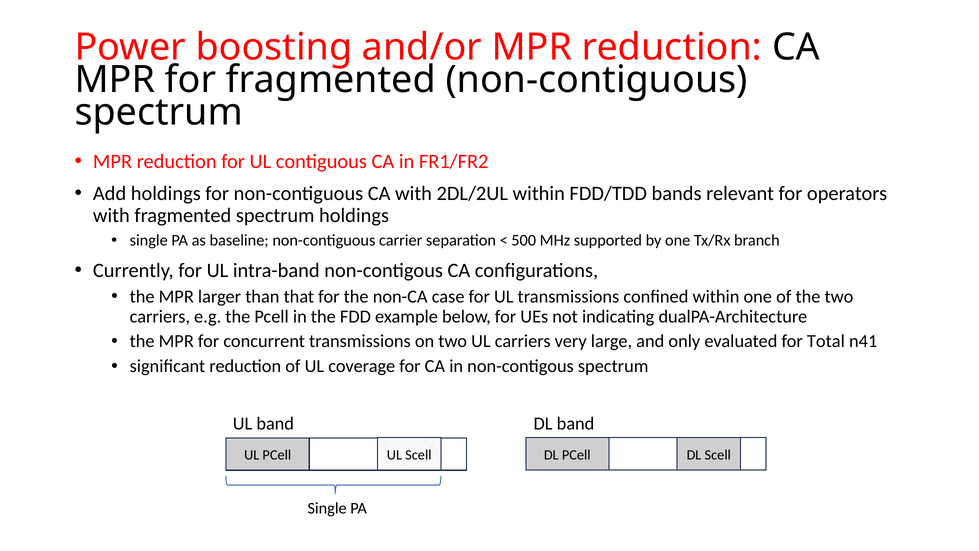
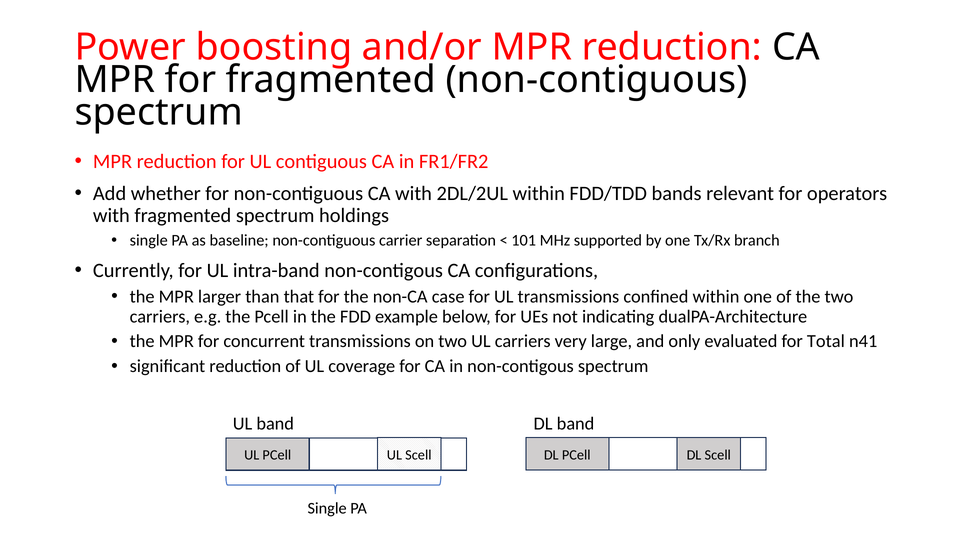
Add holdings: holdings -> whether
500: 500 -> 101
